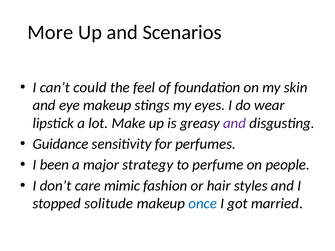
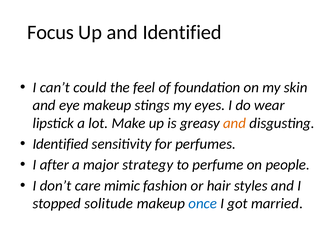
More: More -> Focus
and Scenarios: Scenarios -> Identified
and at (235, 123) colour: purple -> orange
Guidance at (61, 144): Guidance -> Identified
been: been -> after
